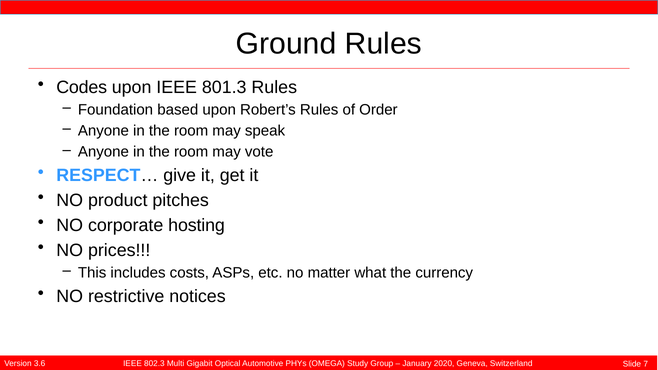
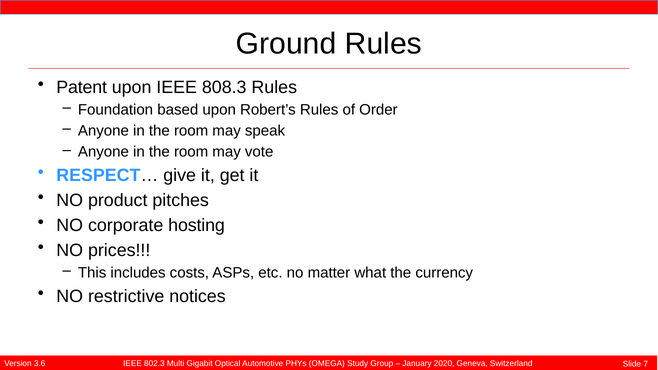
Codes: Codes -> Patent
801.3: 801.3 -> 808.3
